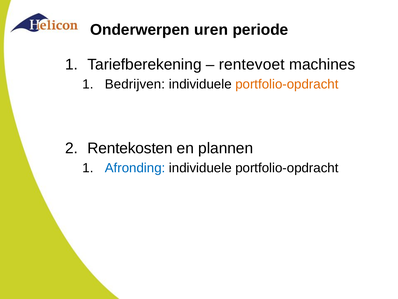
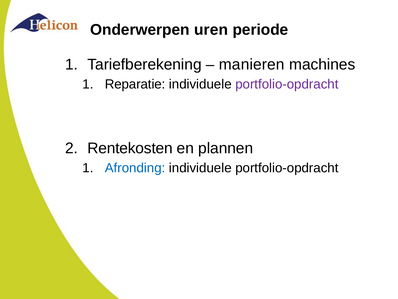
rentevoet: rentevoet -> manieren
Bedrijven: Bedrijven -> Reparatie
portfolio-opdracht at (287, 84) colour: orange -> purple
